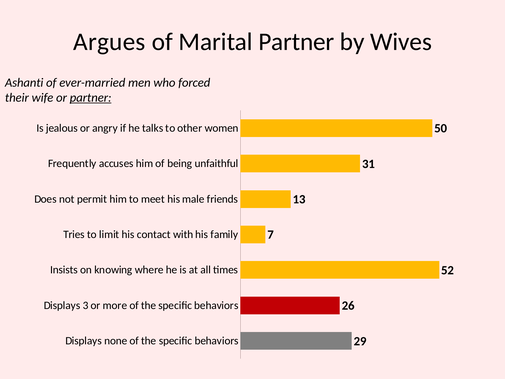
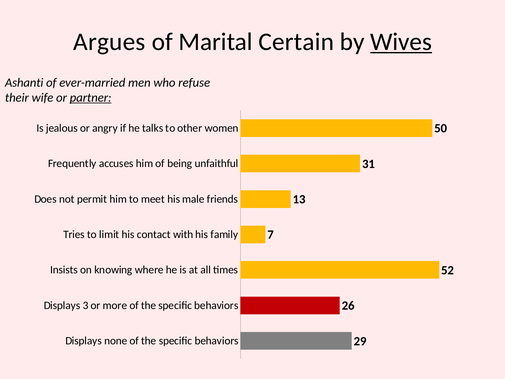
Marital Partner: Partner -> Certain
Wives underline: none -> present
forced: forced -> refuse
